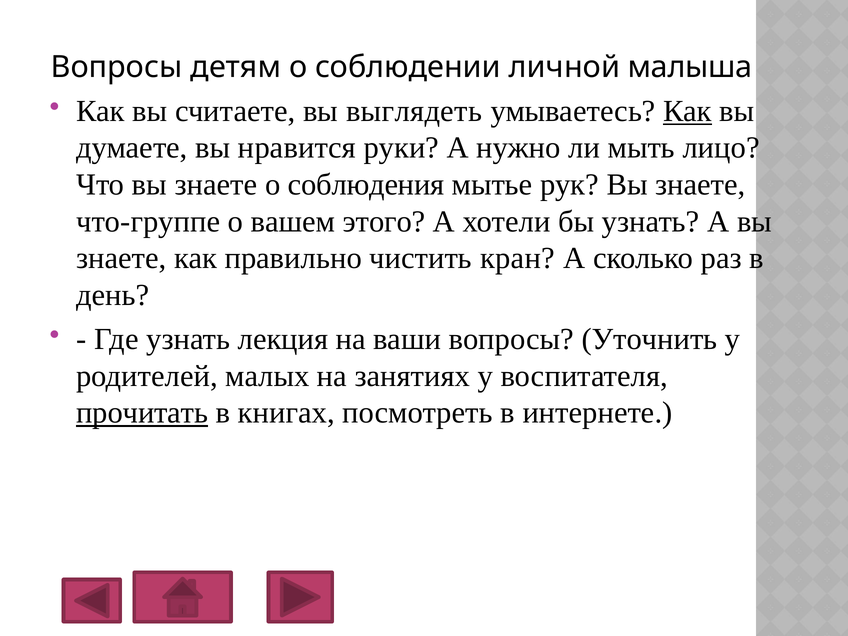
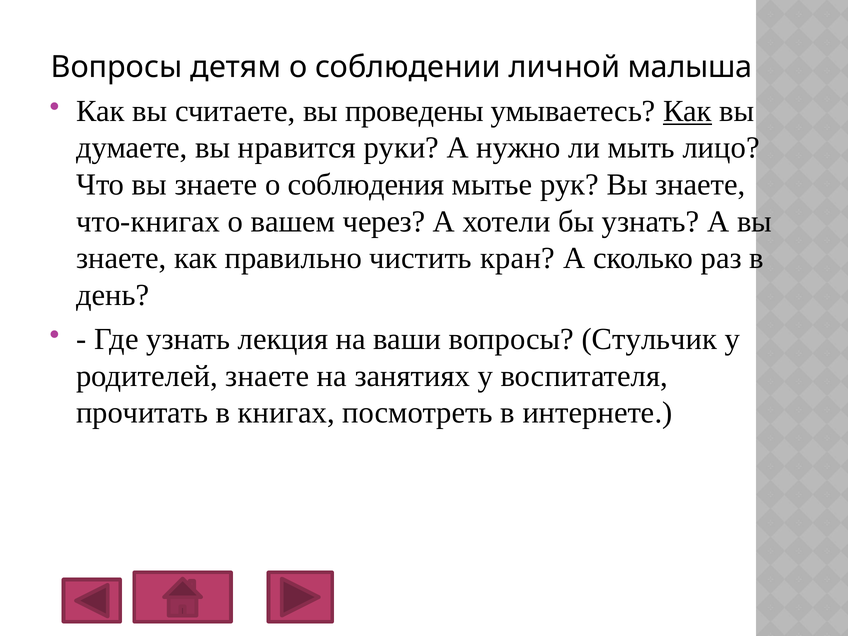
выглядеть: выглядеть -> проведены
что-группе: что-группе -> что-книгах
этого: этого -> через
Уточнить: Уточнить -> Стульчик
родителей малых: малых -> знаете
прочитать underline: present -> none
